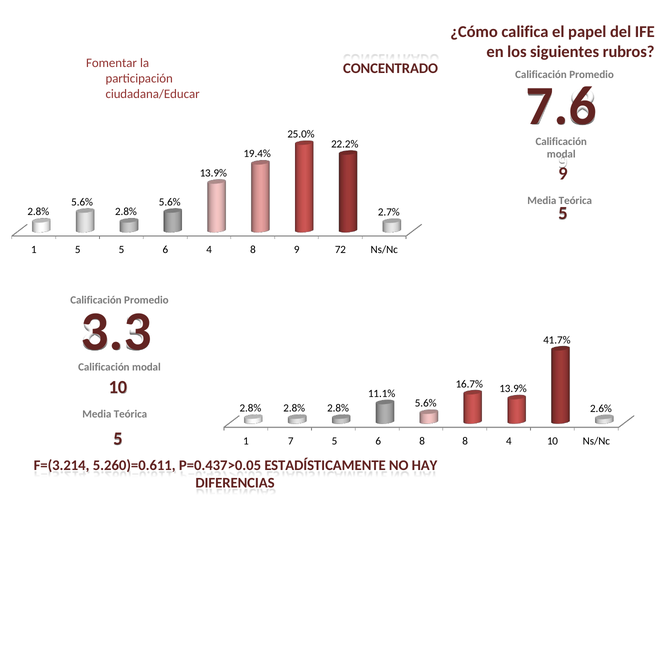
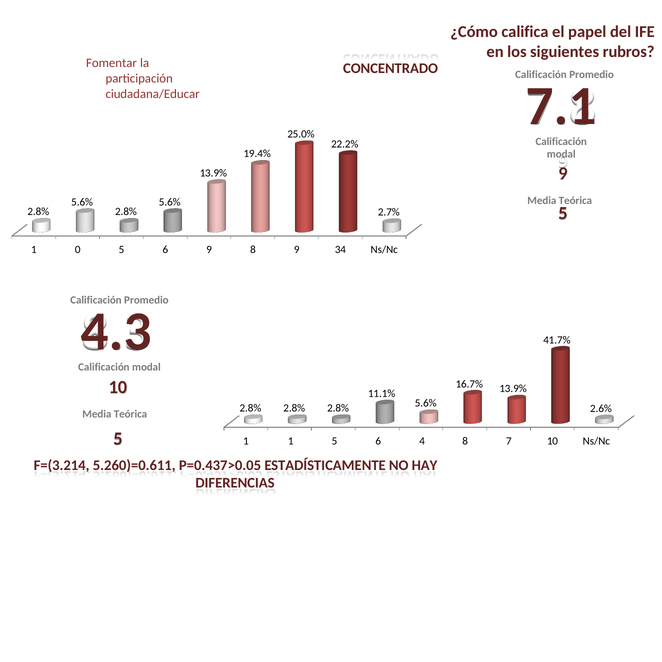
7.6: 7.6 -> 7.1
1 5: 5 -> 0
6 4: 4 -> 9
72: 72 -> 34
3.3: 3.3 -> 4.3
1 7: 7 -> 1
6 8: 8 -> 4
8 4: 4 -> 7
